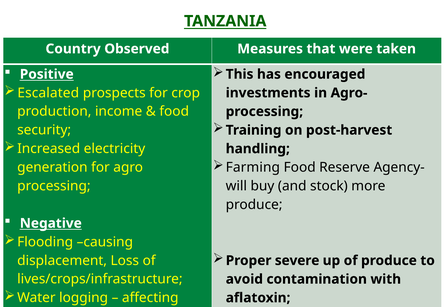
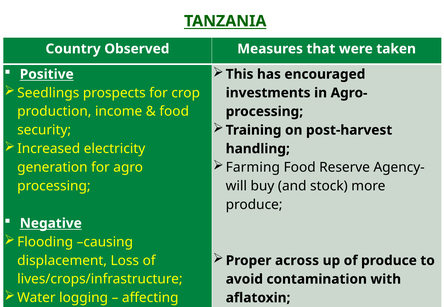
Escalated: Escalated -> Seedlings
severe: severe -> across
